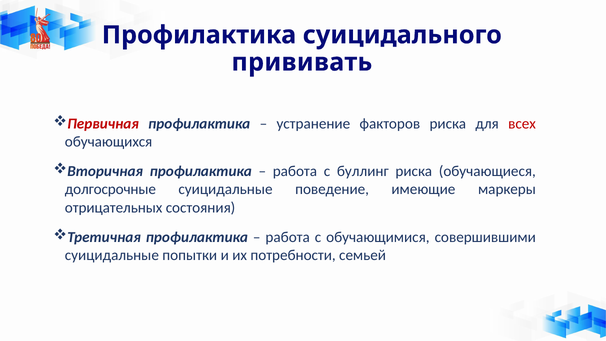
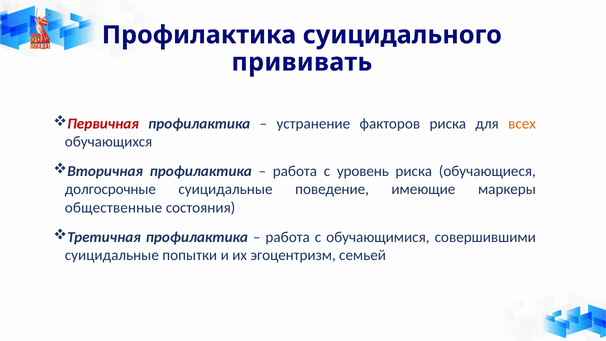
всех colour: red -> orange
буллинг: буллинг -> уровень
отрицательных: отрицательных -> общественные
потребности: потребности -> эгоцентризм
